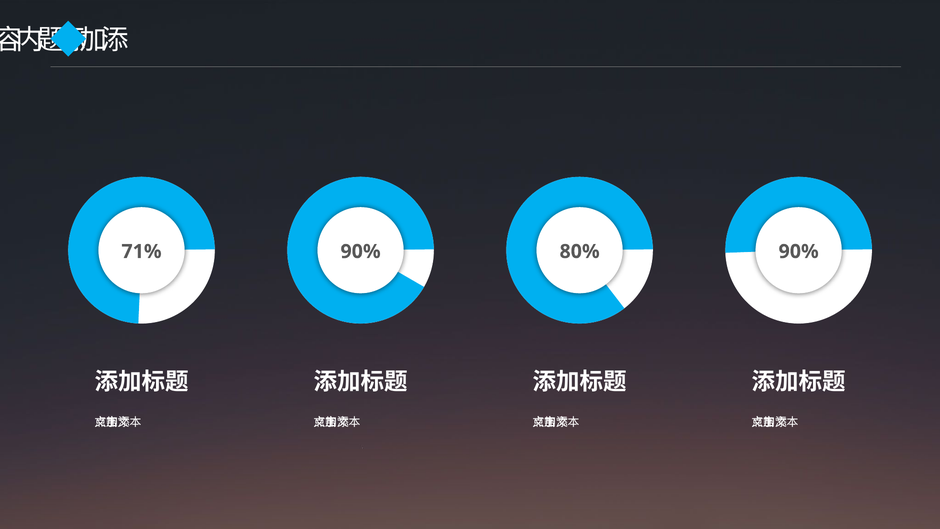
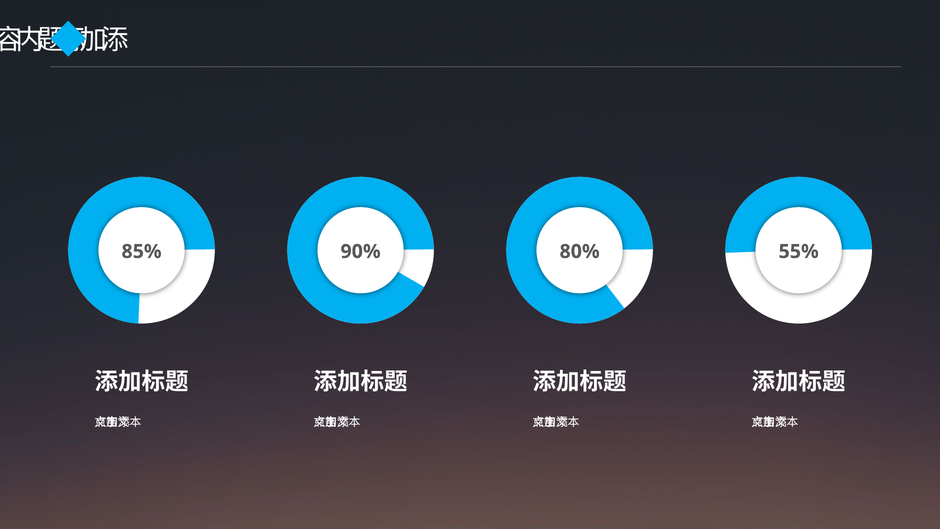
71%: 71% -> 85%
80% 90%: 90% -> 55%
